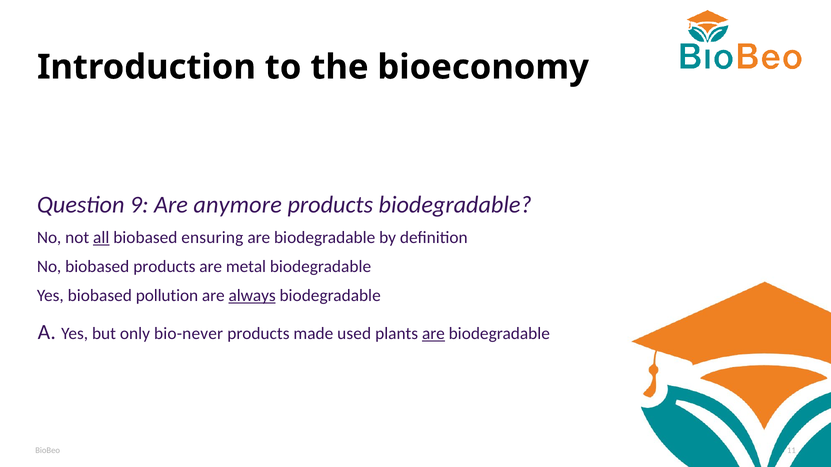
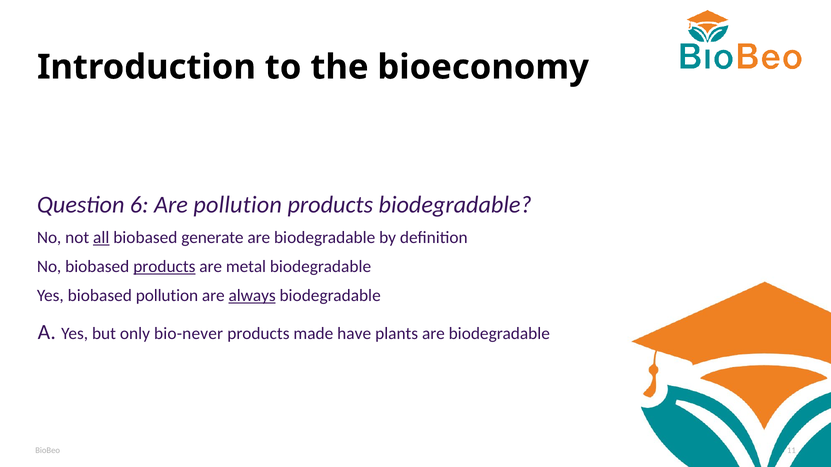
9: 9 -> 6
Are anymore: anymore -> pollution
ensuring: ensuring -> generate
products at (164, 267) underline: none -> present
used: used -> have
are at (433, 334) underline: present -> none
